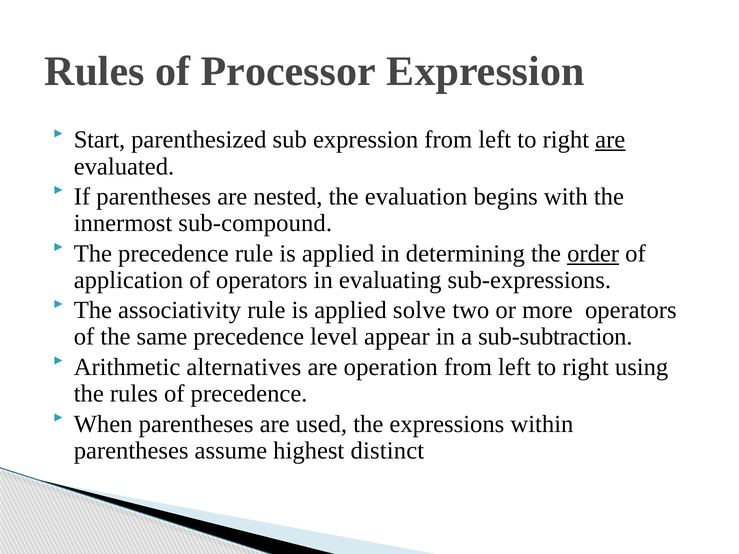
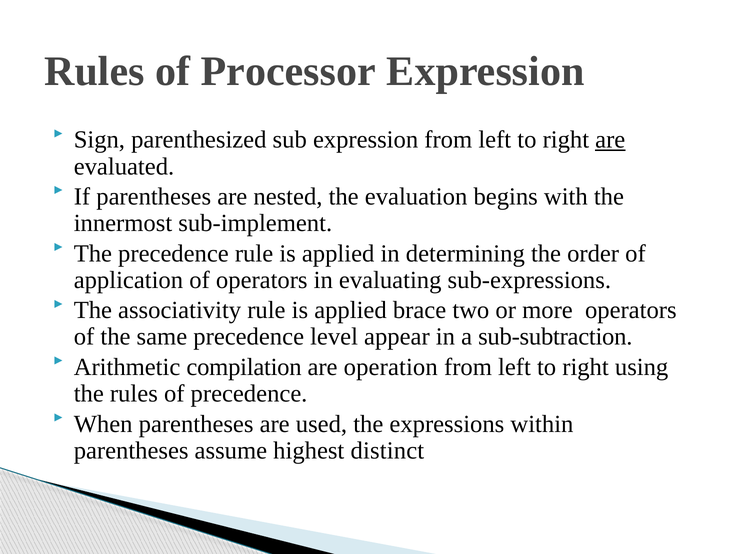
Start: Start -> Sign
sub-compound: sub-compound -> sub-implement
order underline: present -> none
solve: solve -> brace
alternatives: alternatives -> compilation
